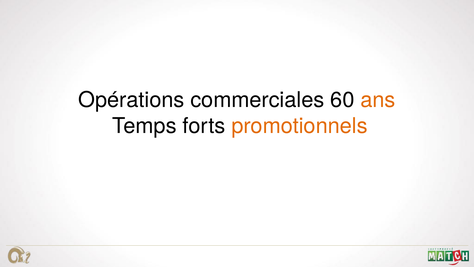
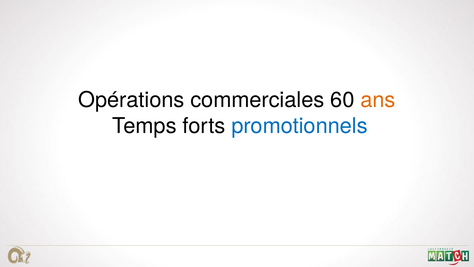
promotionnels colour: orange -> blue
